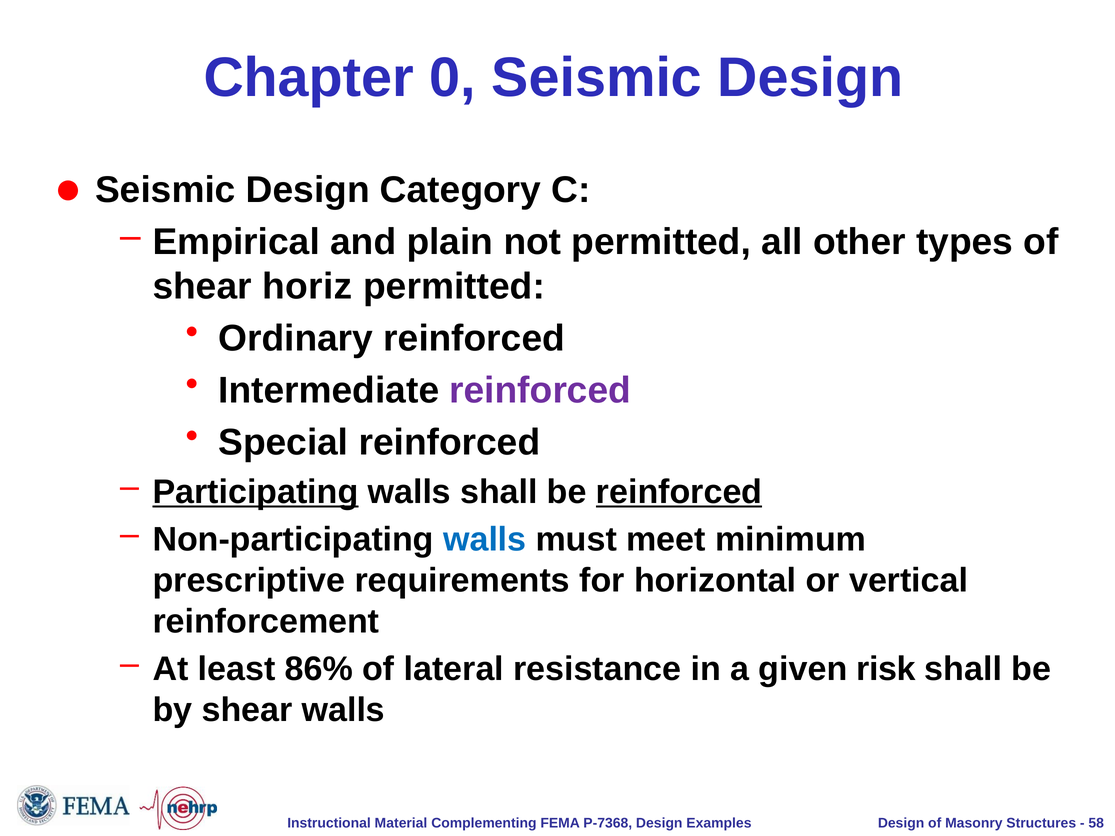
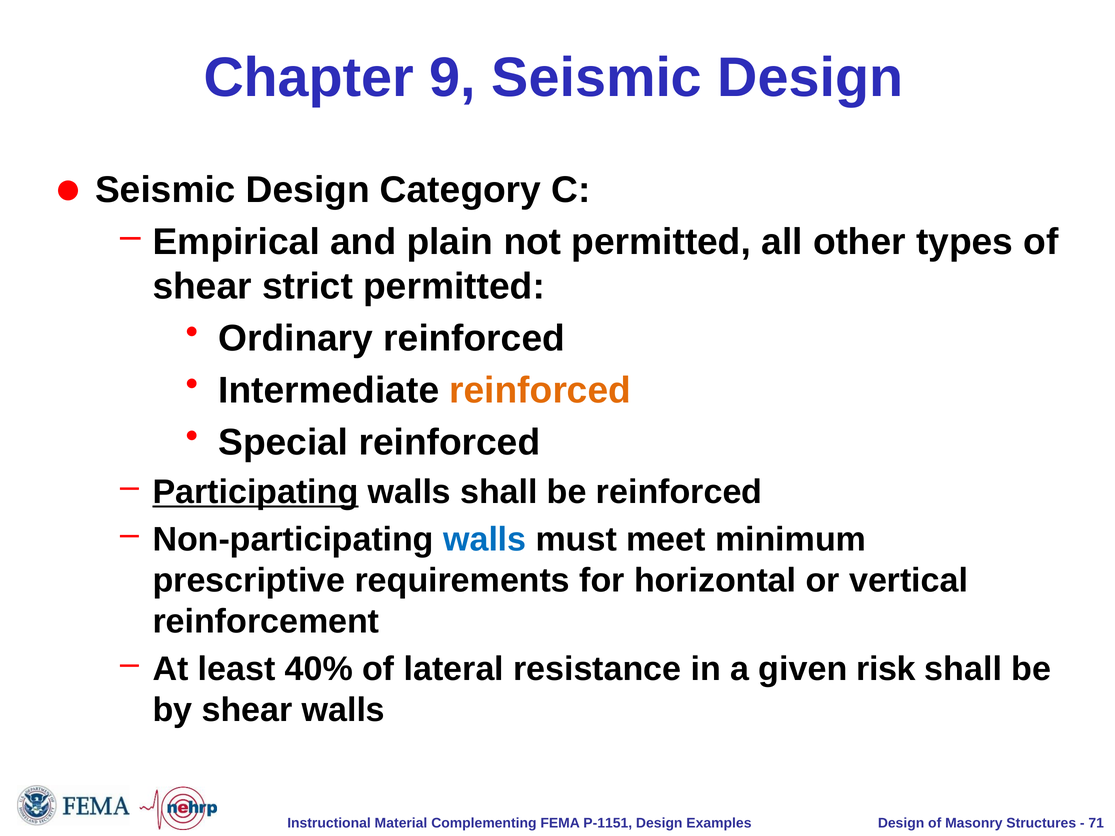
0: 0 -> 9
horiz: horiz -> strict
reinforced at (540, 391) colour: purple -> orange
reinforced at (679, 492) underline: present -> none
86%: 86% -> 40%
P-7368: P-7368 -> P-1151
58: 58 -> 71
